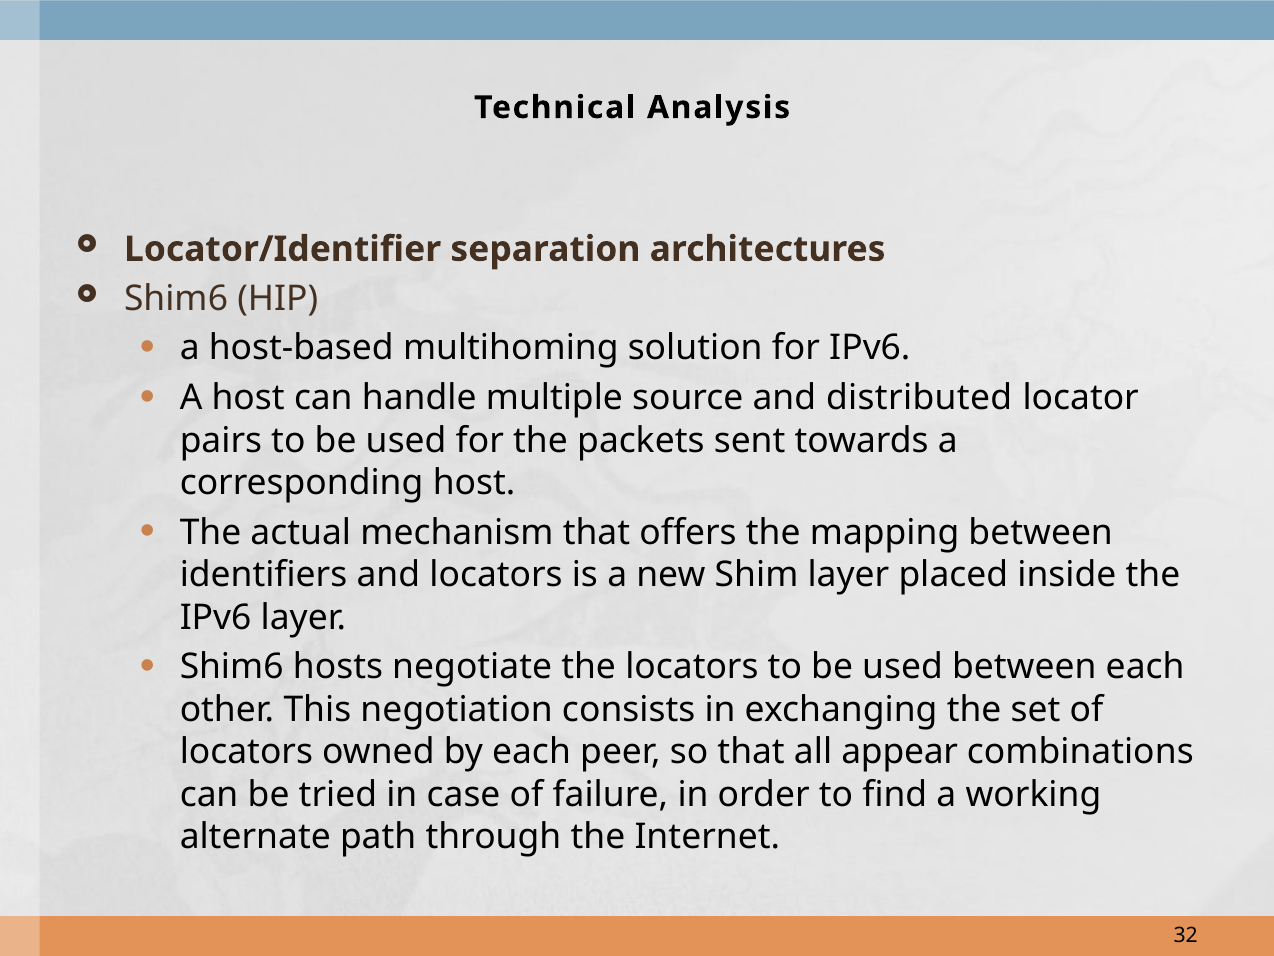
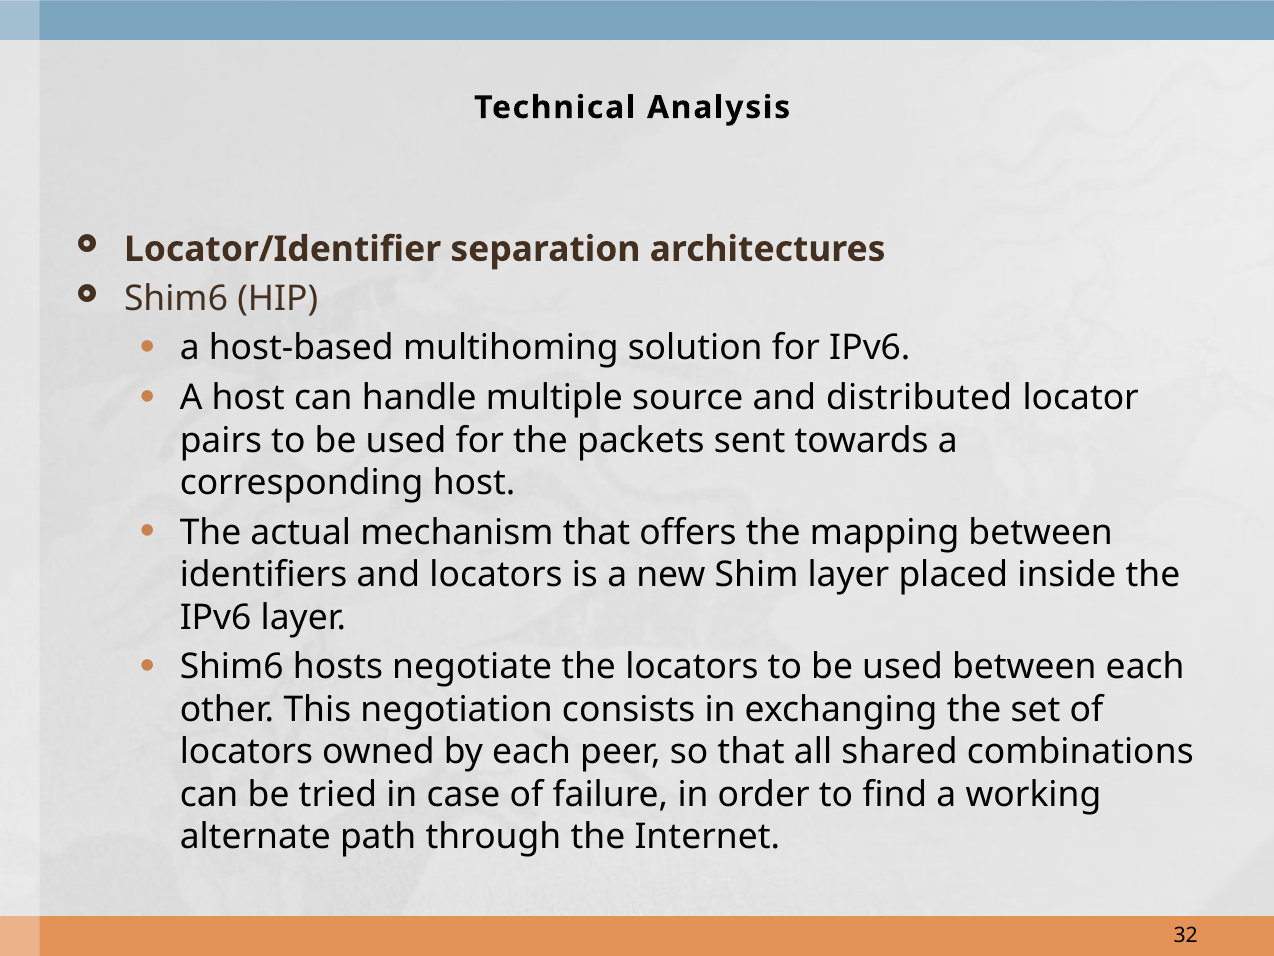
appear: appear -> shared
